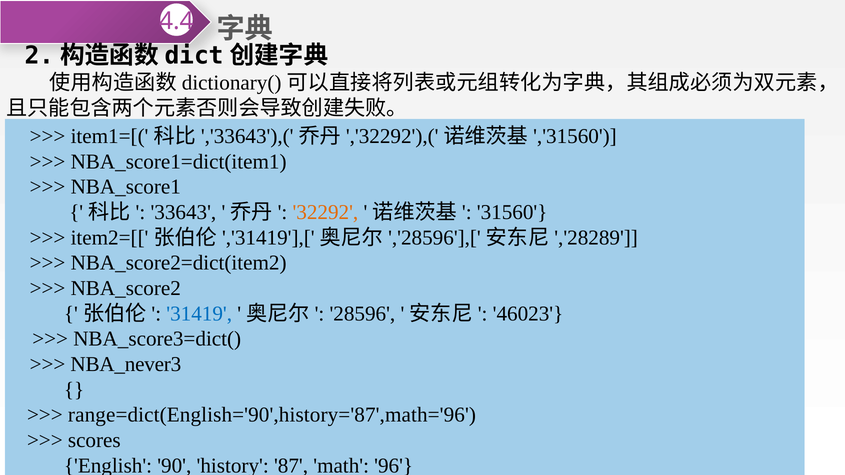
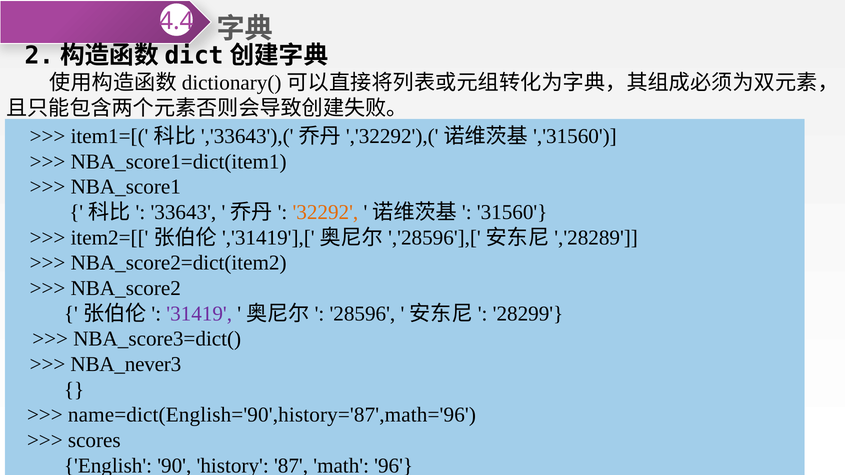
31419 colour: blue -> purple
46023: 46023 -> 28299
range=dict(English='90',history='87',math='96: range=dict(English='90',history='87',math='96 -> name=dict(English='90',history='87',math='96
